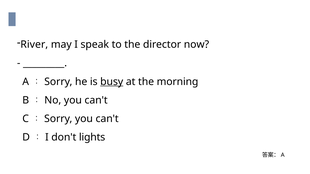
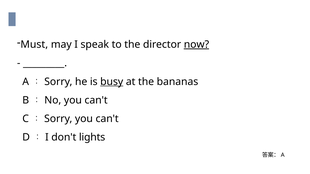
River: River -> Must
now underline: none -> present
morning: morning -> bananas
